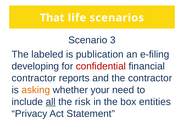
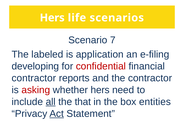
That at (52, 18): That -> Hers
3: 3 -> 7
publication: publication -> application
asking colour: orange -> red
whether your: your -> hers
risk: risk -> that
Act underline: none -> present
